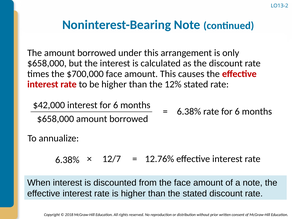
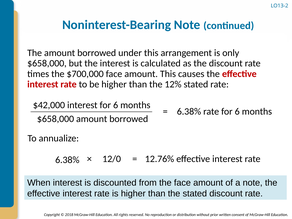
12/7: 12/7 -> 12/0
